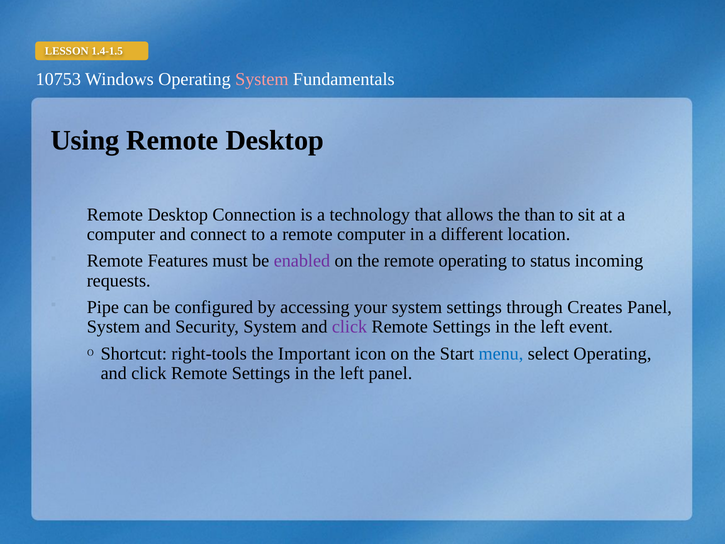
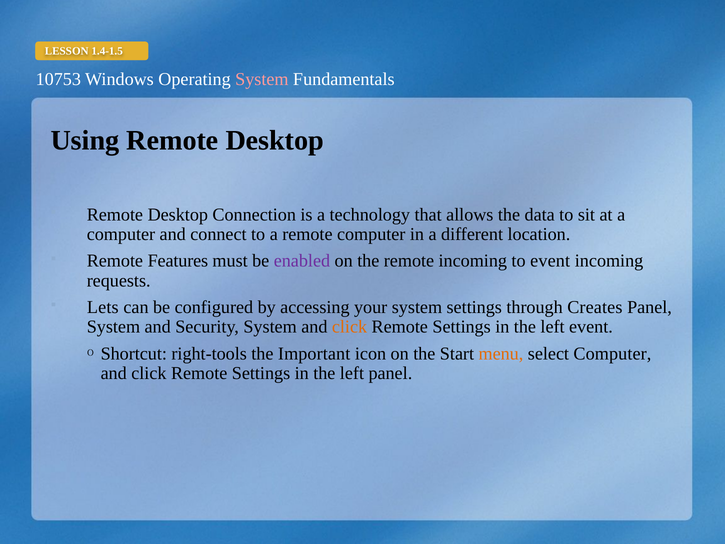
than: than -> data
remote operating: operating -> incoming
to status: status -> event
Pipe: Pipe -> Lets
click at (350, 327) colour: purple -> orange
menu colour: blue -> orange
select Operating: Operating -> Computer
